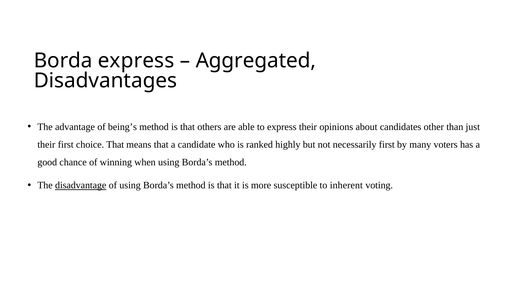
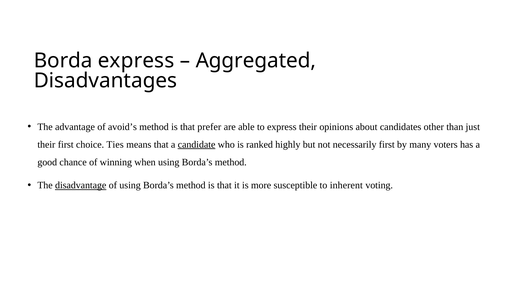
being’s: being’s -> avoid’s
others: others -> prefer
choice That: That -> Ties
candidate underline: none -> present
